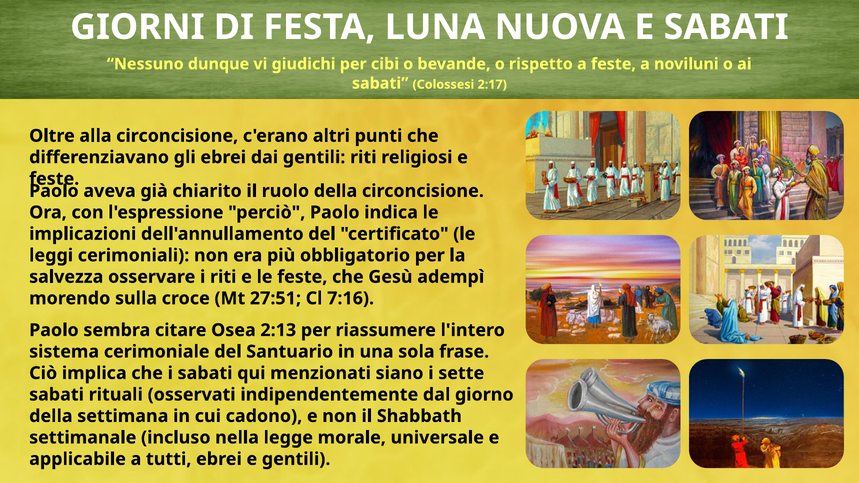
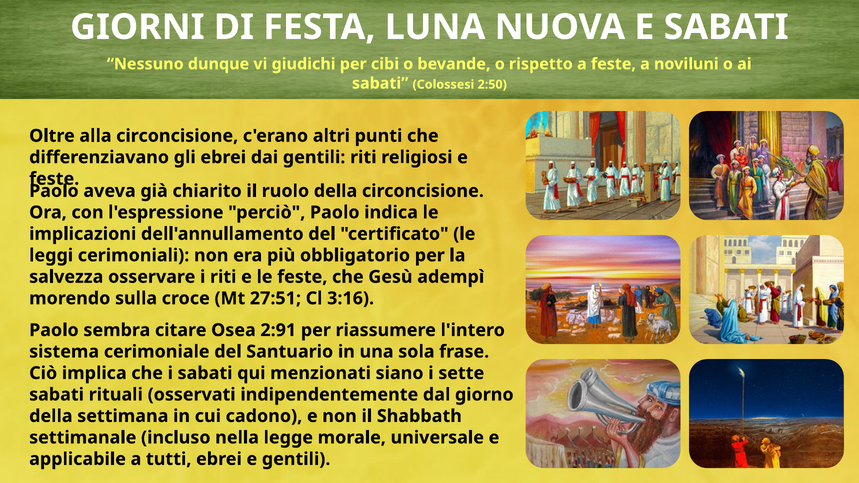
2:17: 2:17 -> 2:50
7:16: 7:16 -> 3:16
2:13: 2:13 -> 2:91
